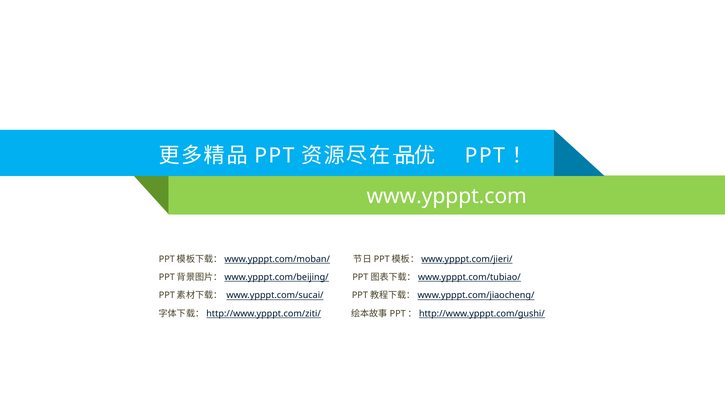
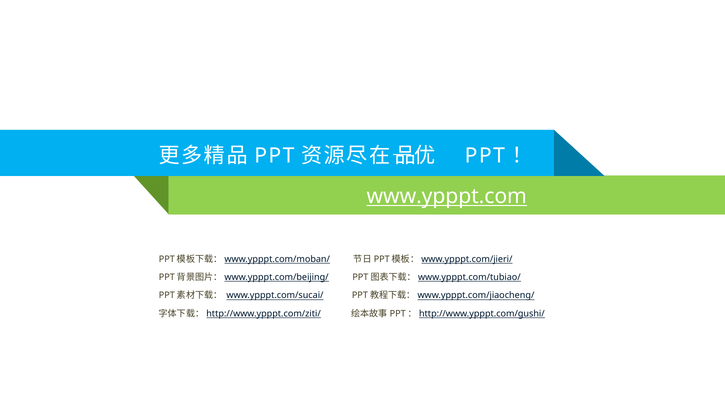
www.ypppt.com underline: none -> present
